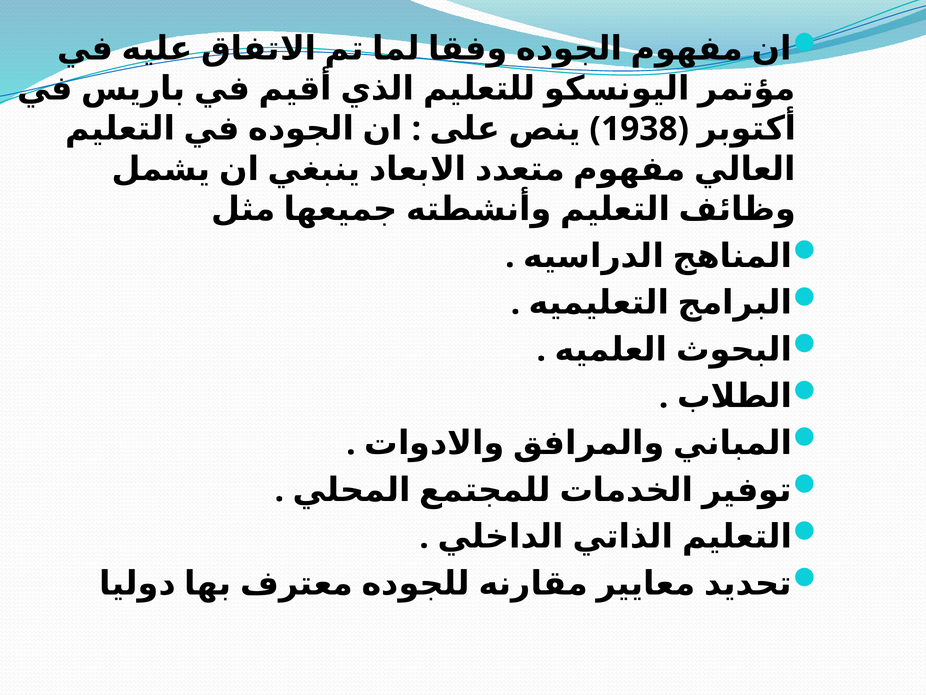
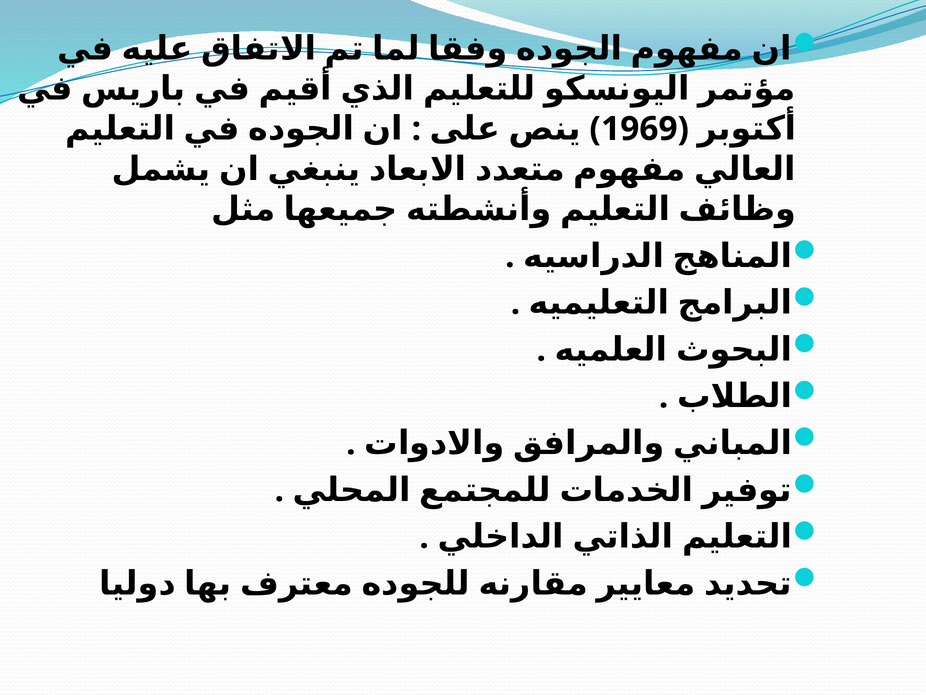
1938: 1938 -> 1969
